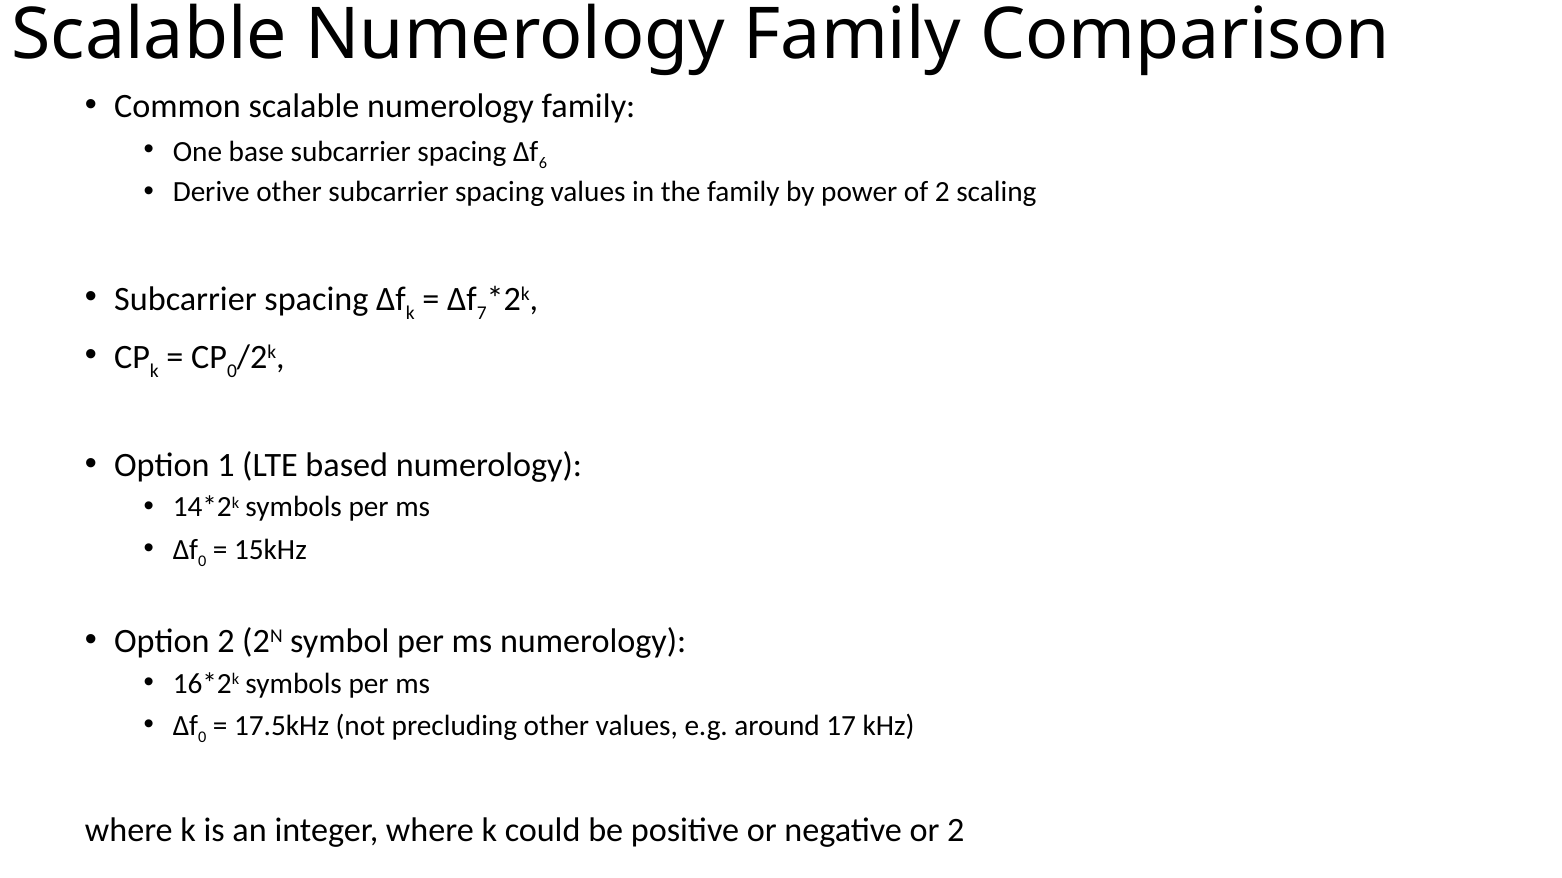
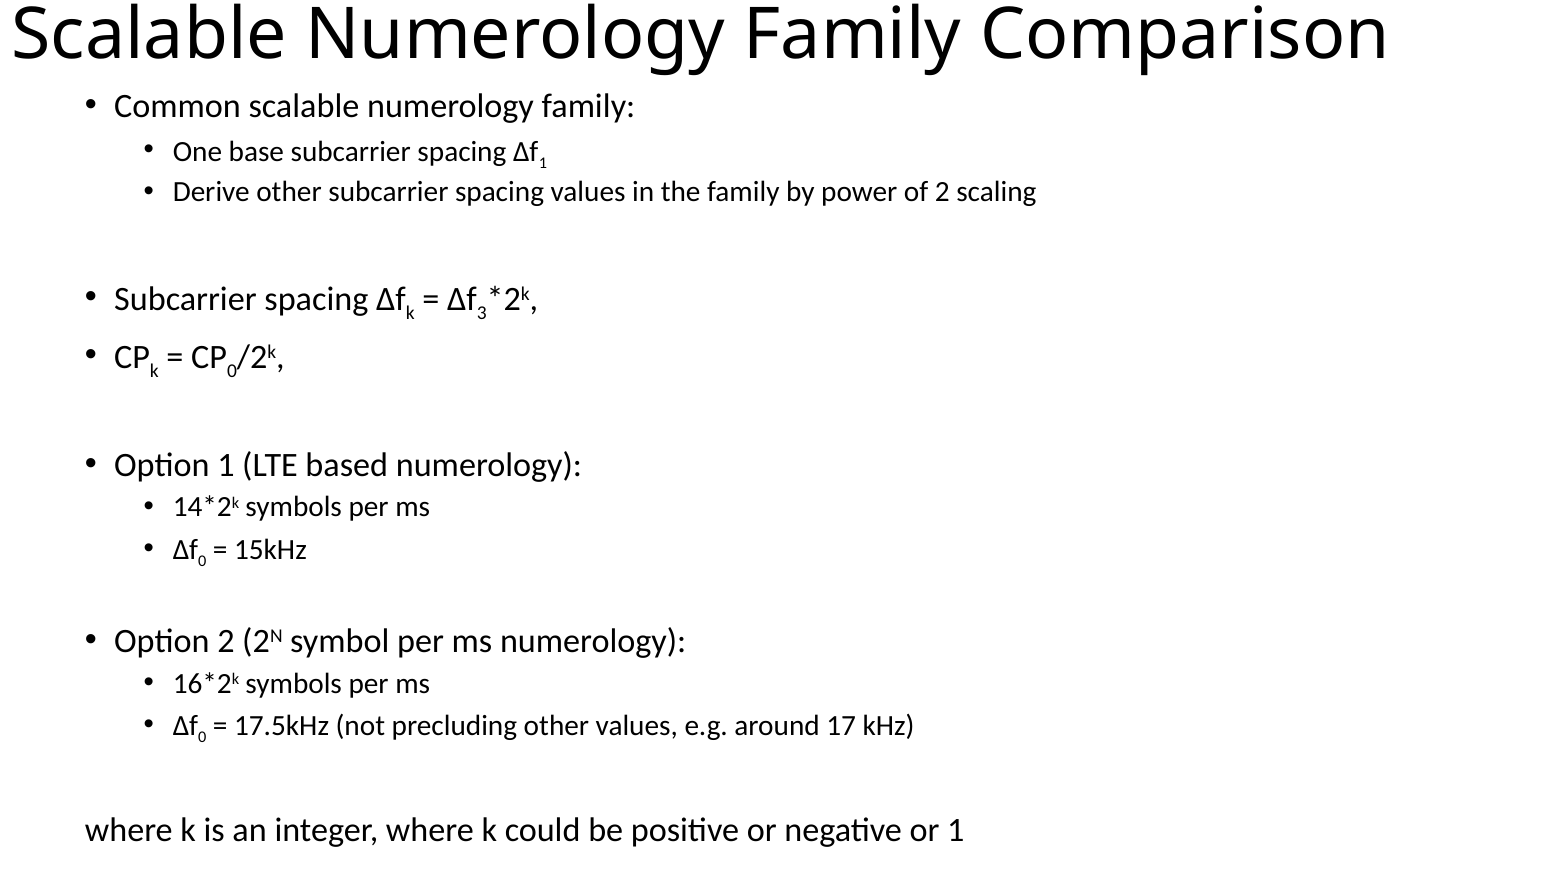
6 at (543, 163): 6 -> 1
7: 7 -> 3
or 2: 2 -> 1
